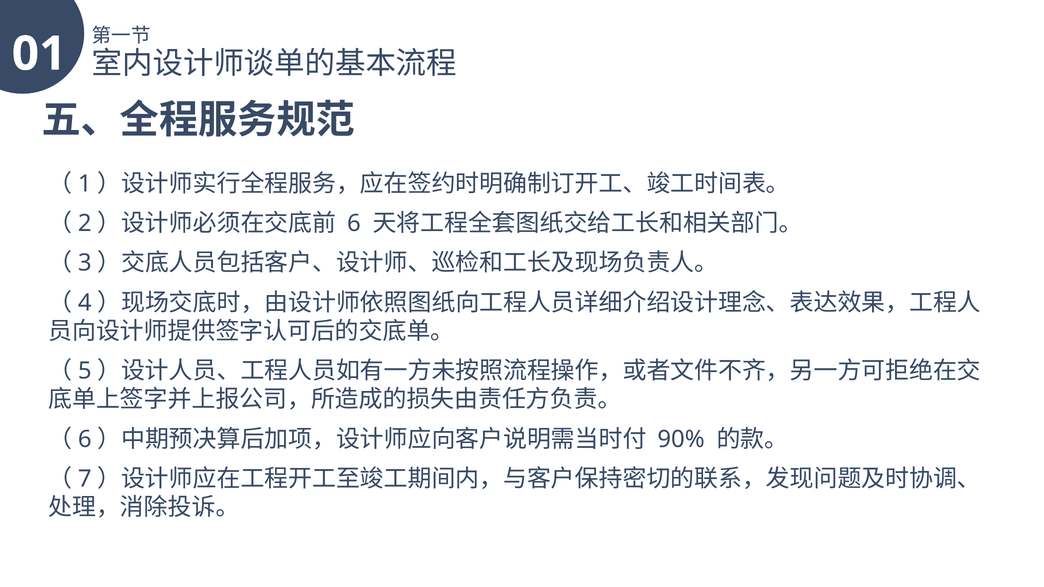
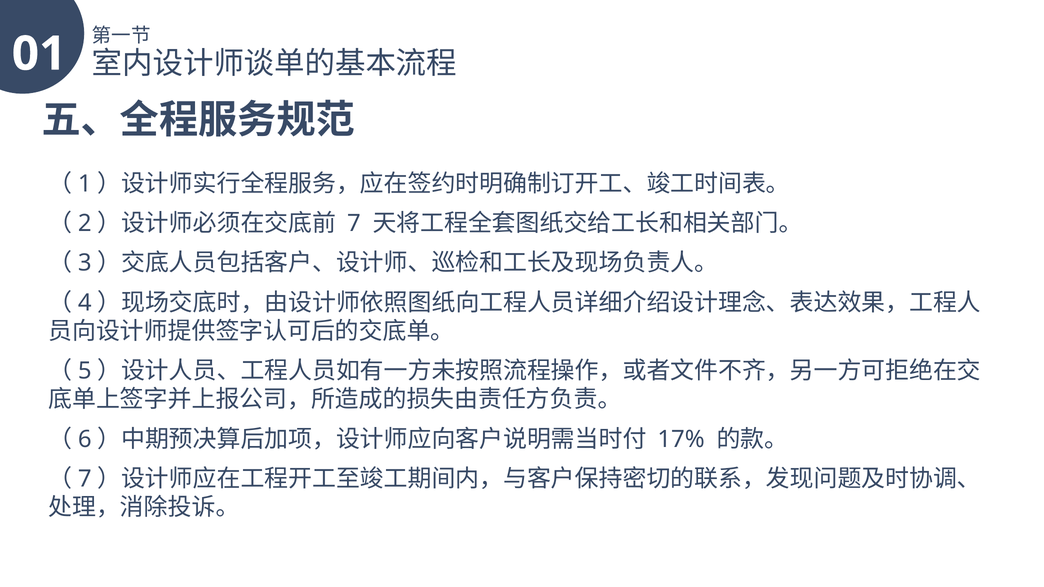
6 at (354, 224): 6 -> 7
90%: 90% -> 17%
